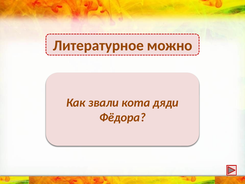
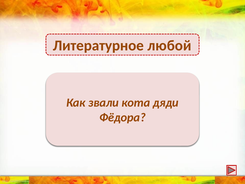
можно: можно -> любой
